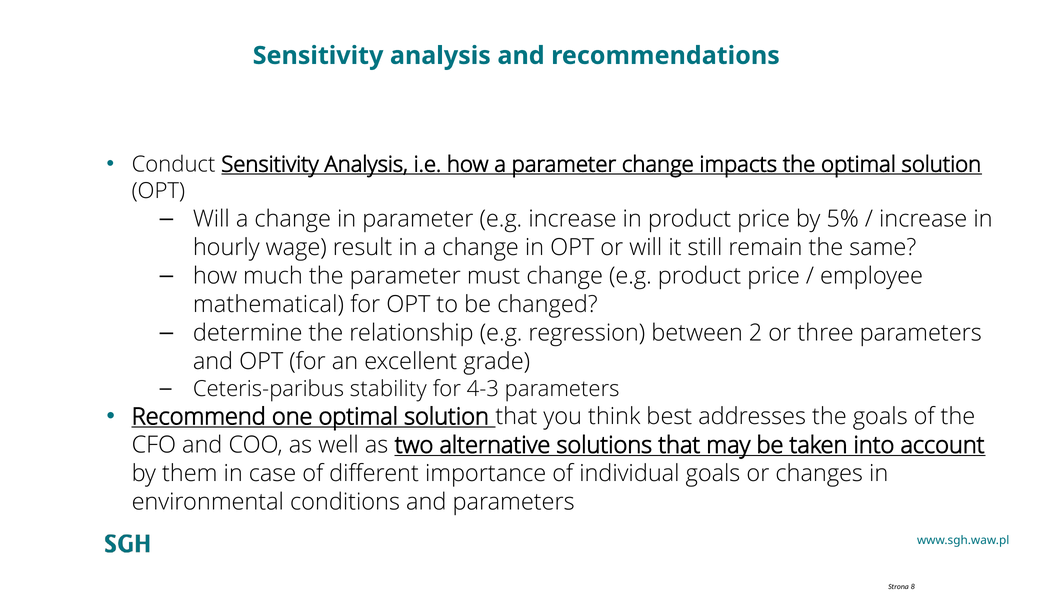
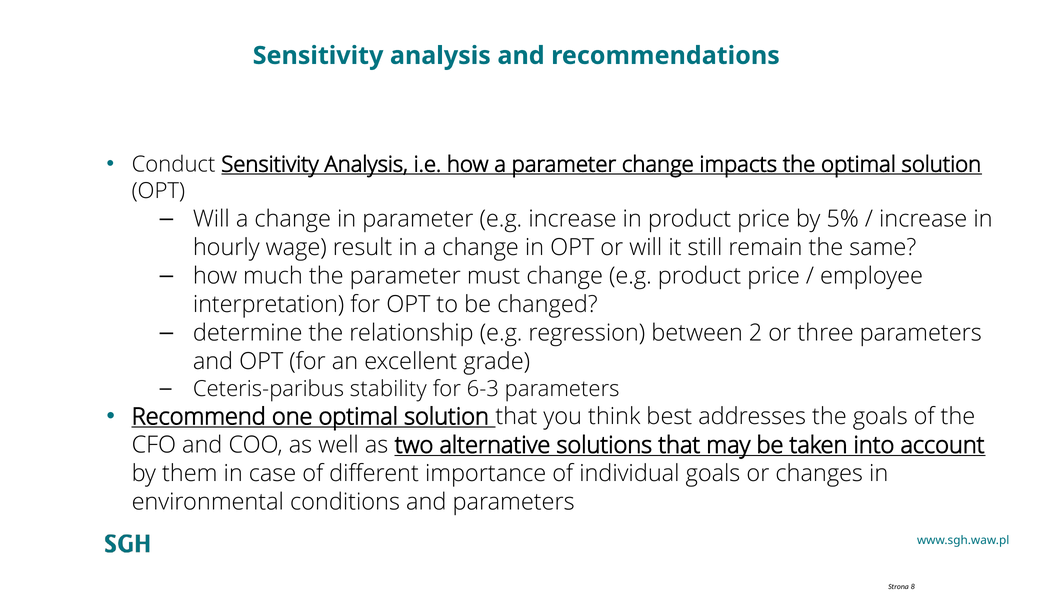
mathematical: mathematical -> interpretation
4-3: 4-3 -> 6-3
